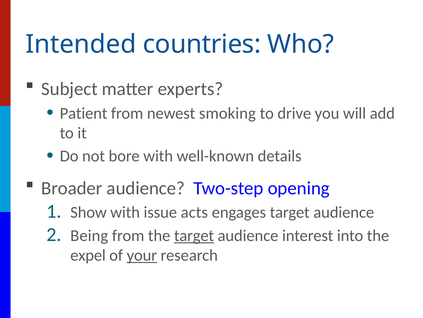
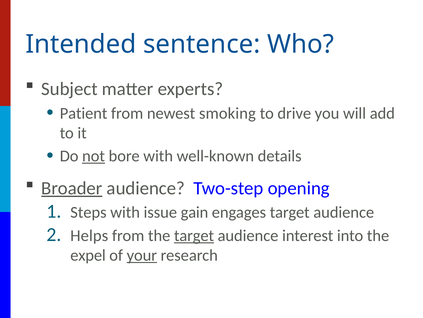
countries: countries -> sentence
not underline: none -> present
Broader underline: none -> present
Show: Show -> Steps
acts: acts -> gain
Being: Being -> Helps
